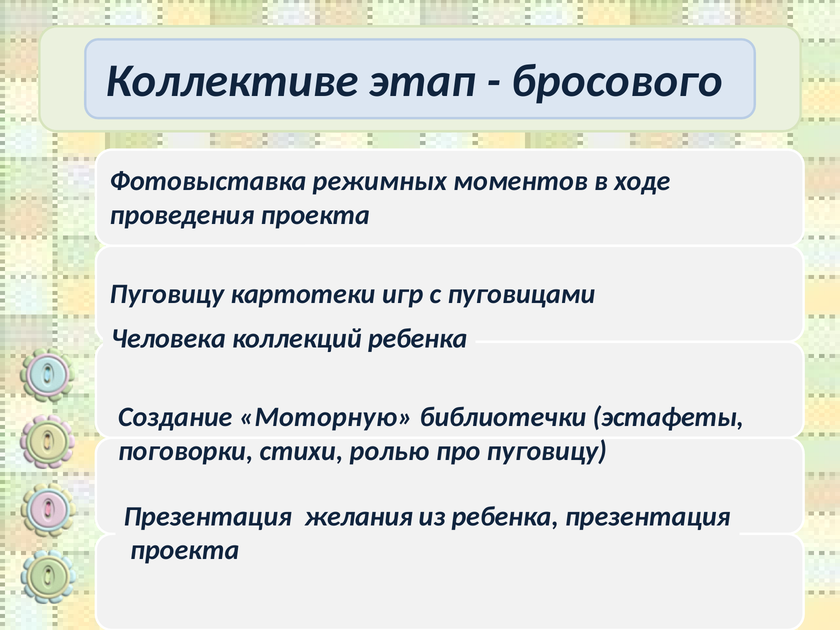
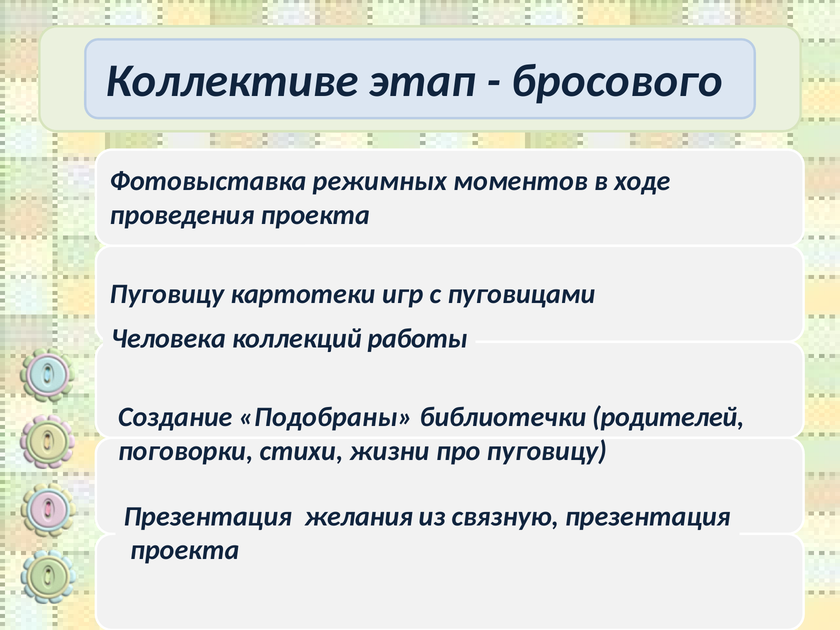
коллекций ребенка: ребенка -> работы
Моторную: Моторную -> Подобраны
эстафеты: эстафеты -> родителей
ролью: ролью -> жизни
из ребенка: ребенка -> связную
